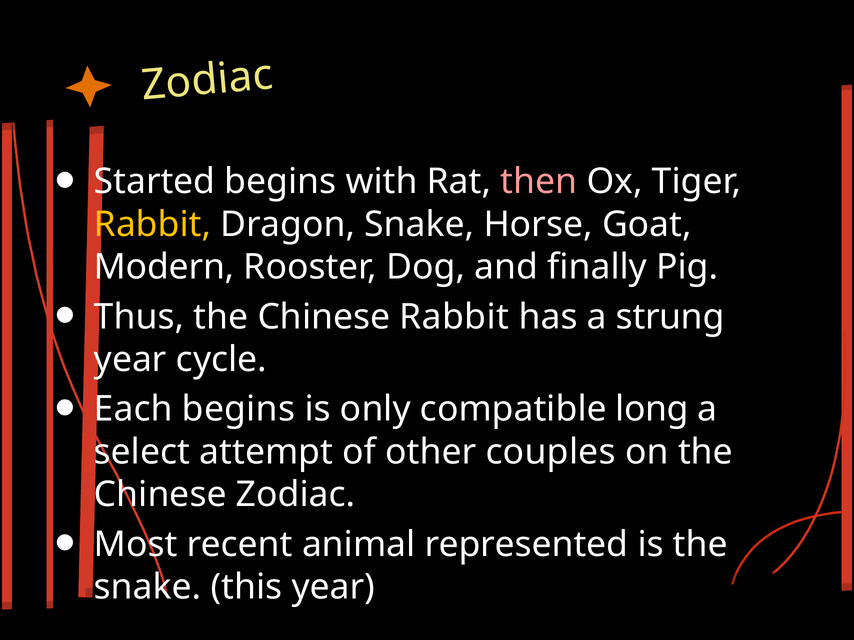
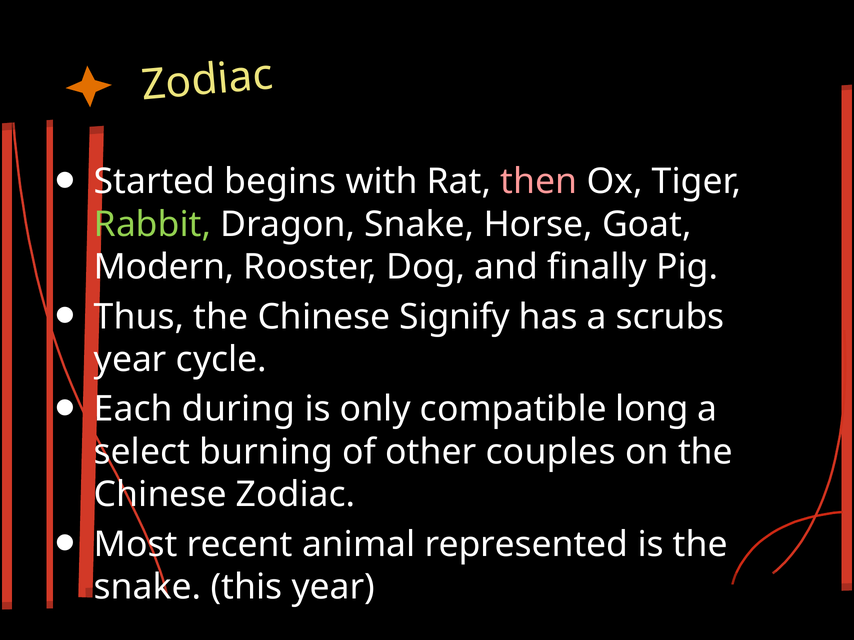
Rabbit at (153, 225) colour: yellow -> light green
Chinese Rabbit: Rabbit -> Signify
strung: strung -> scrubs
Each begins: begins -> during
attempt: attempt -> burning
